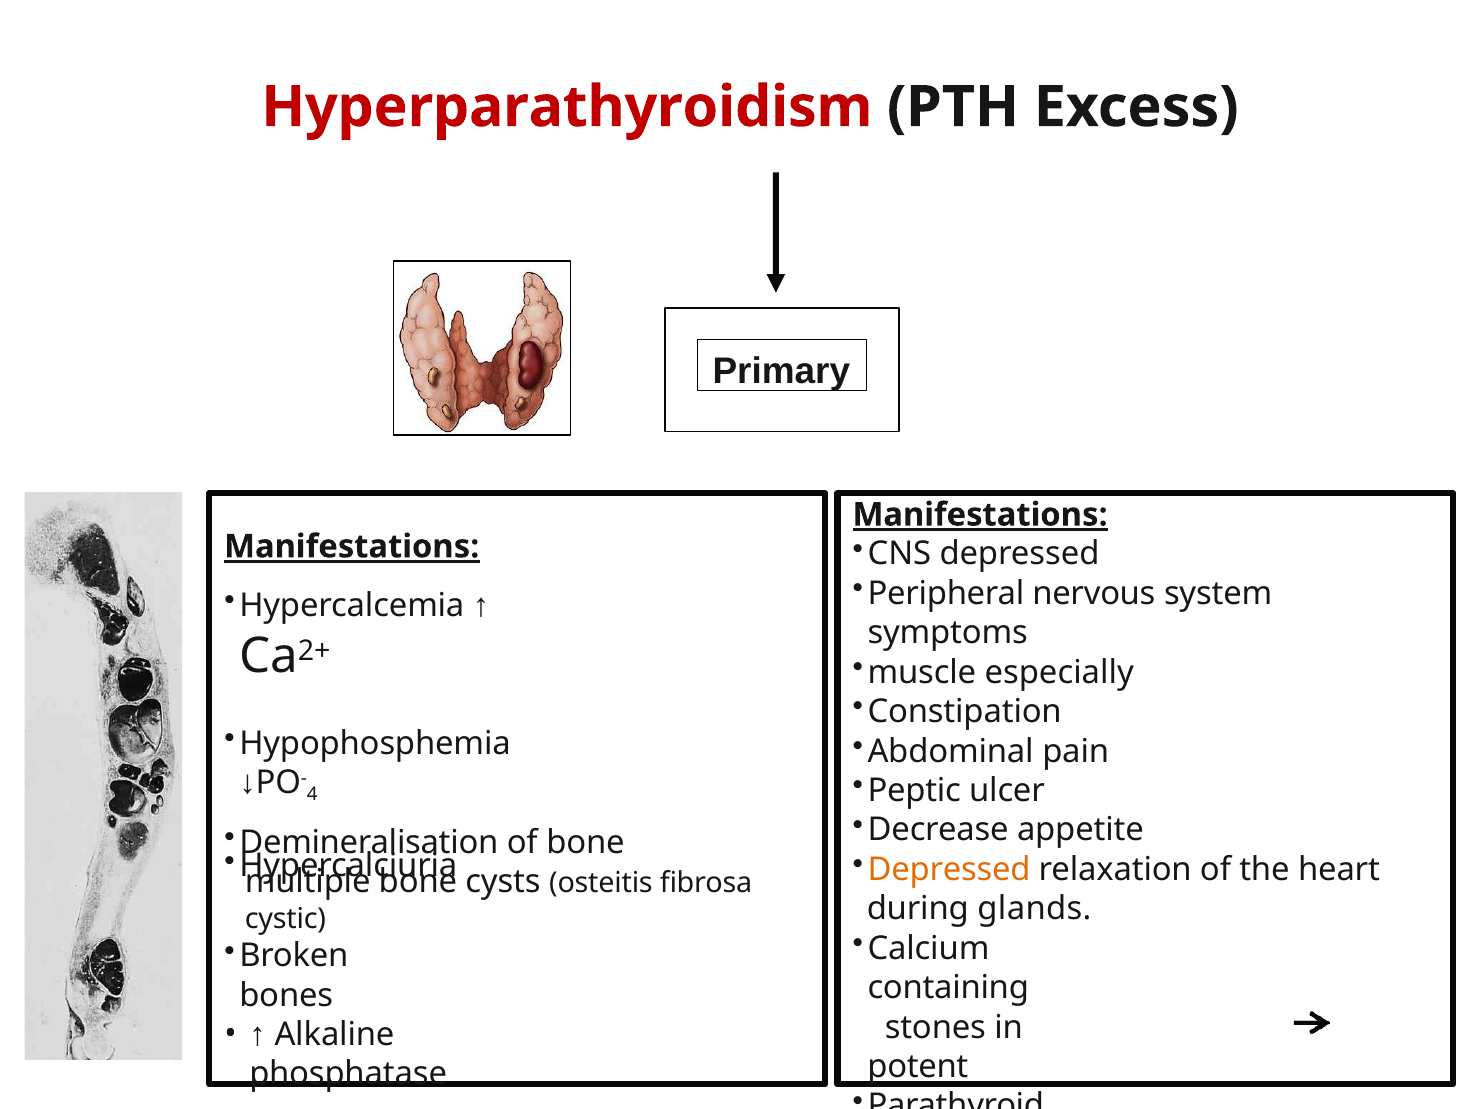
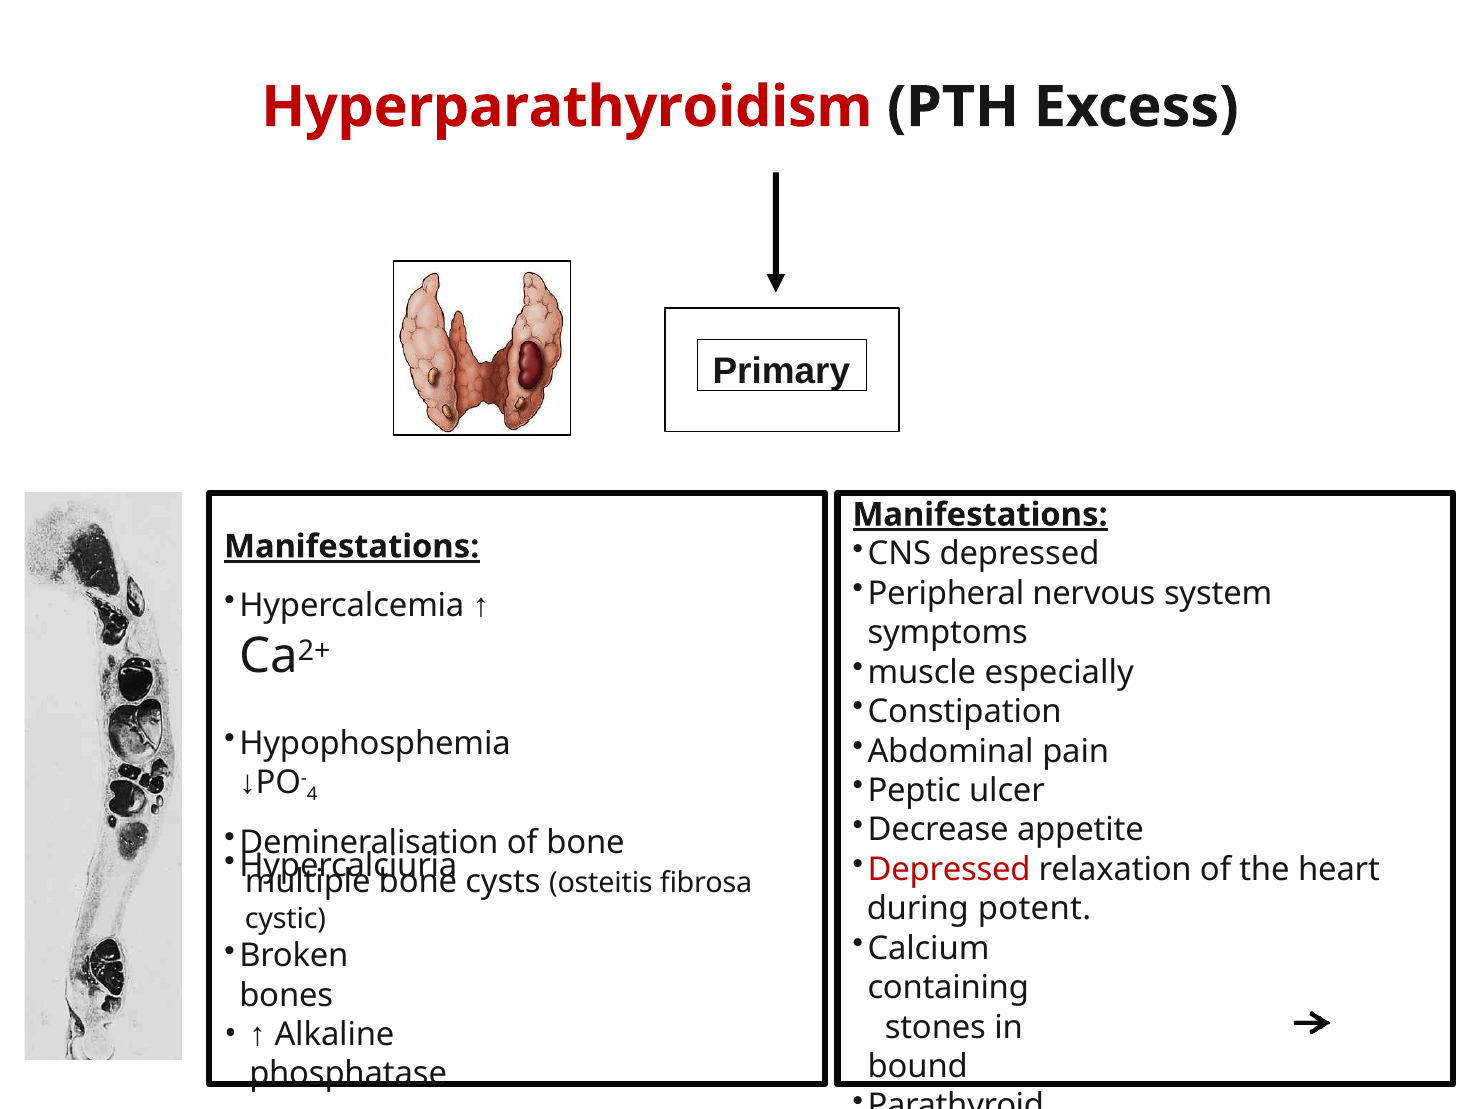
Depressed at (949, 869) colour: orange -> red
glands: glands -> potent
potent: potent -> bound
